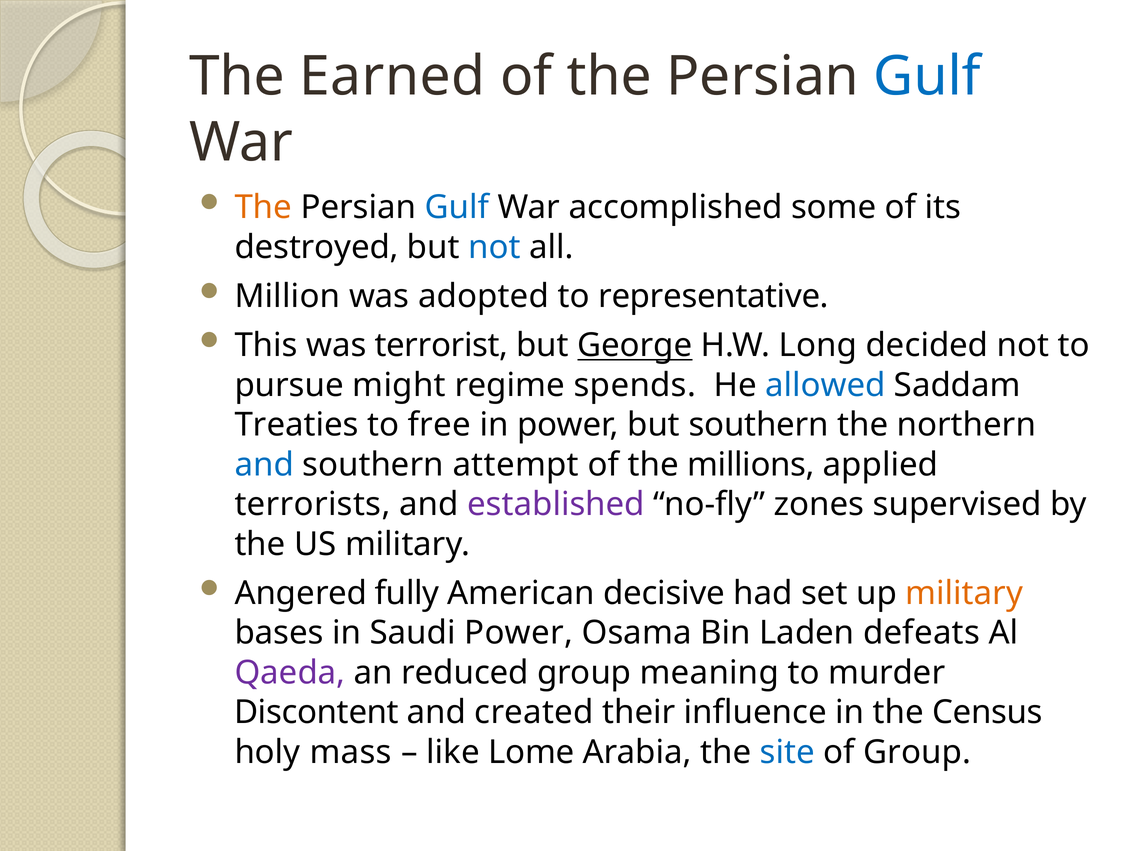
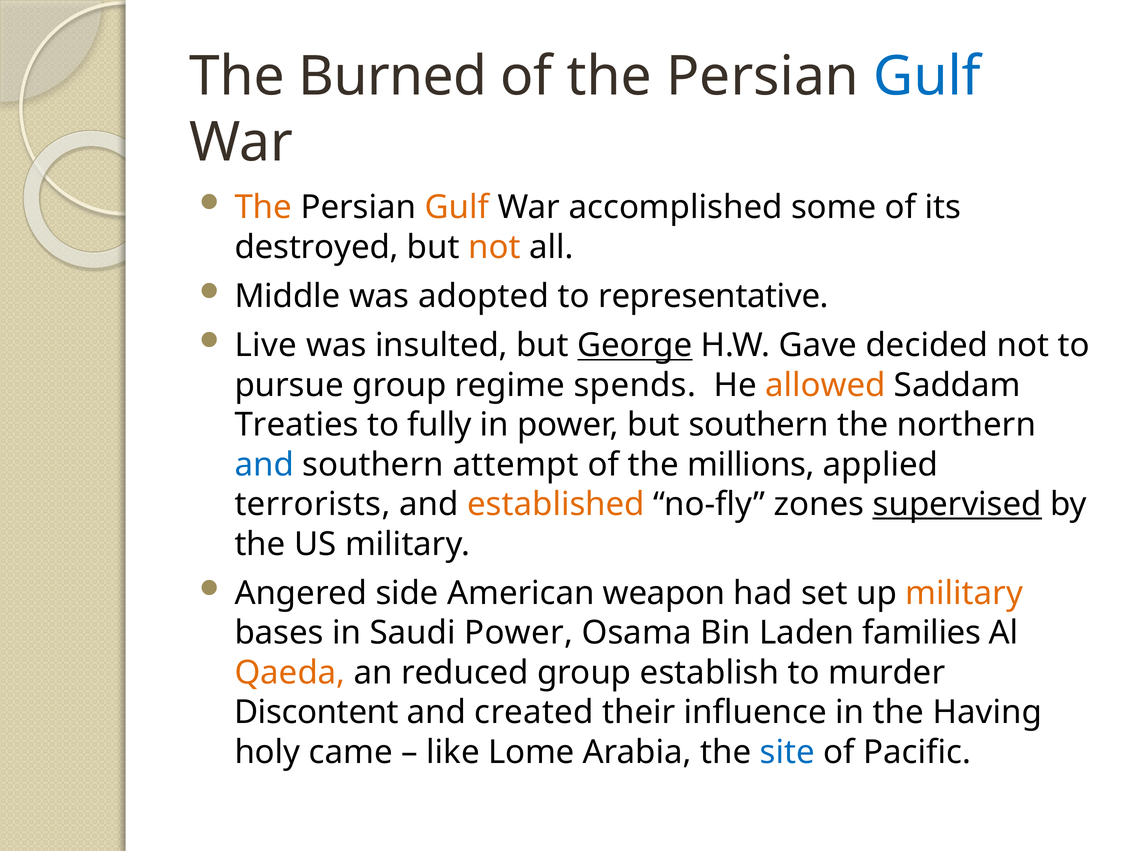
Earned: Earned -> Burned
Gulf at (457, 207) colour: blue -> orange
not at (494, 247) colour: blue -> orange
Million: Million -> Middle
This: This -> Live
terrorist: terrorist -> insulted
Long: Long -> Gave
pursue might: might -> group
allowed colour: blue -> orange
free: free -> fully
established colour: purple -> orange
supervised underline: none -> present
fully: fully -> side
decisive: decisive -> weapon
defeats: defeats -> families
Qaeda colour: purple -> orange
meaning: meaning -> establish
Census: Census -> Having
mass: mass -> came
of Group: Group -> Pacific
